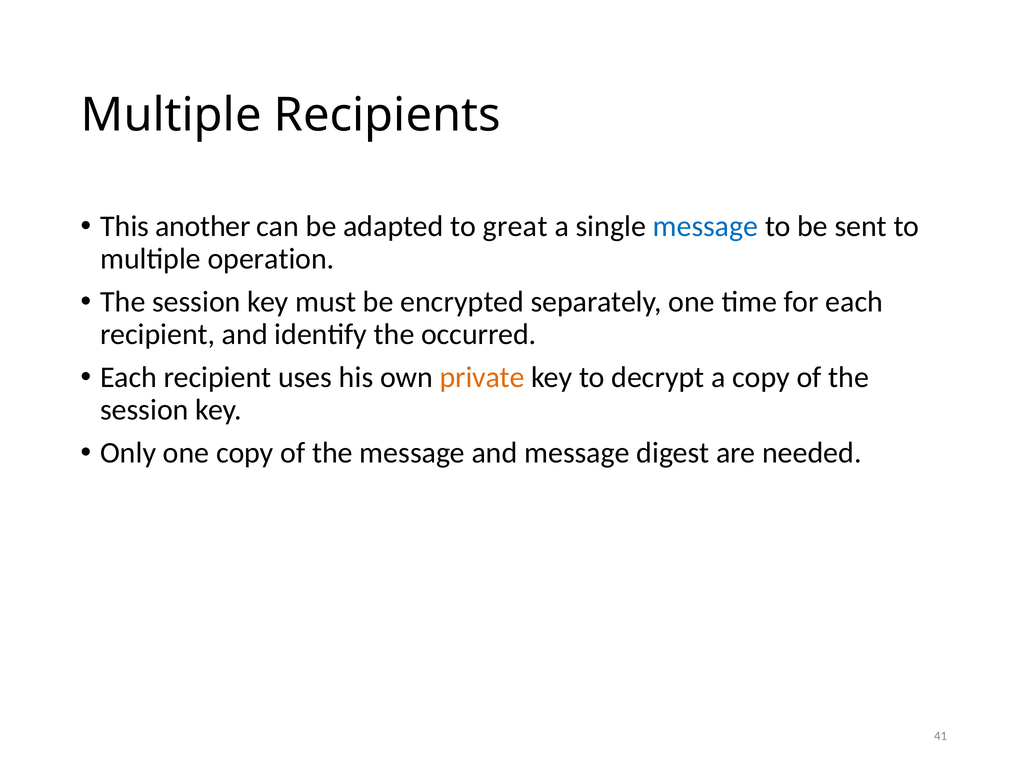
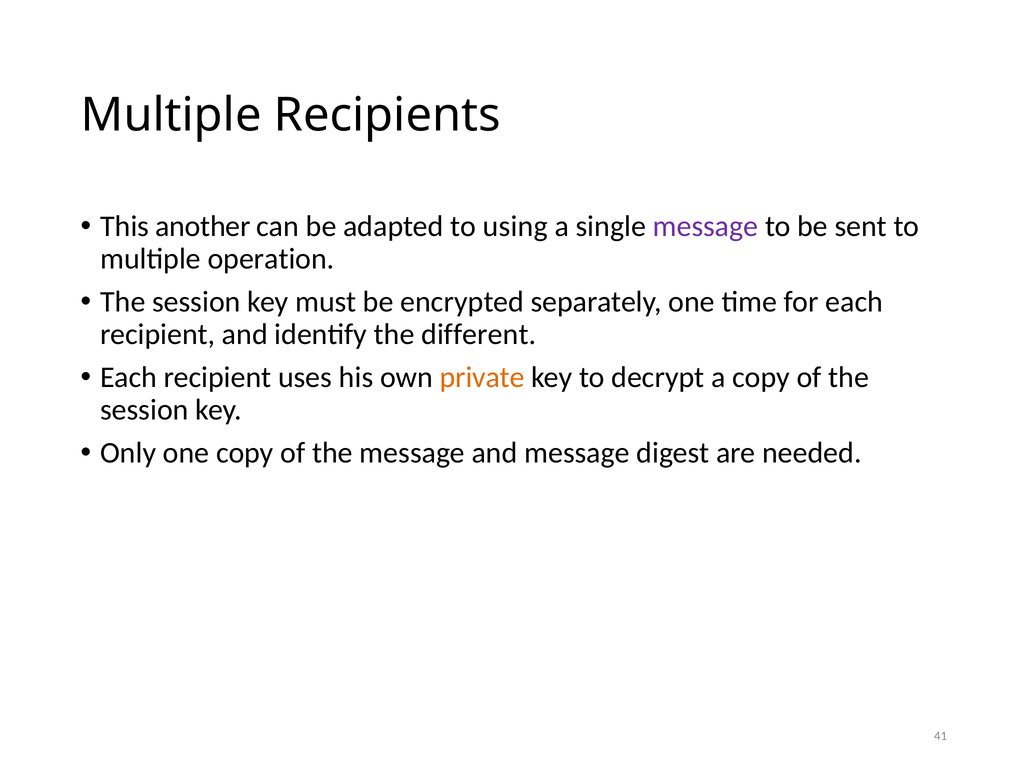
great: great -> using
message at (706, 226) colour: blue -> purple
occurred: occurred -> different
